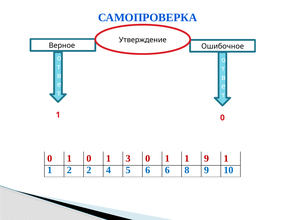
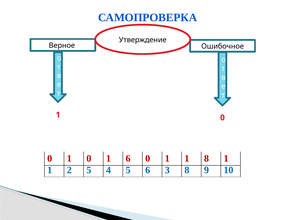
1 3: 3 -> 6
1 9: 9 -> 8
2 2: 2 -> 5
6 6: 6 -> 3
